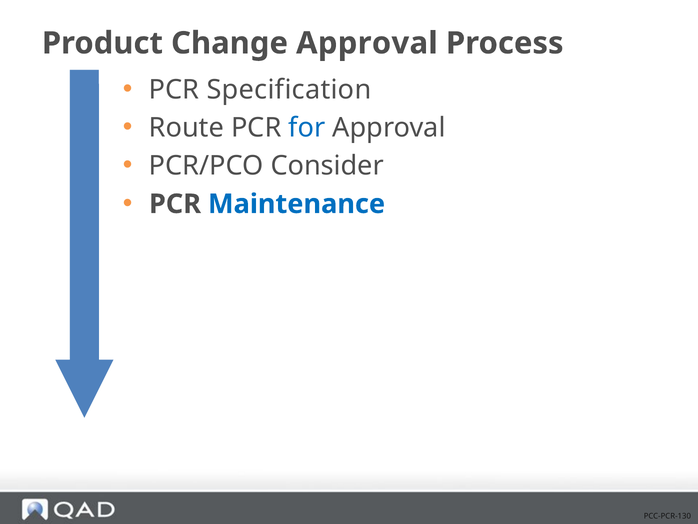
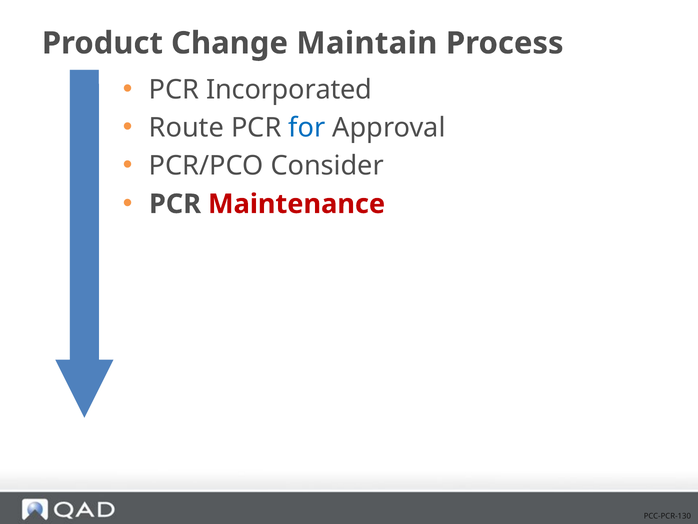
Change Approval: Approval -> Maintain
Specification: Specification -> Incorporated
Maintenance colour: blue -> red
